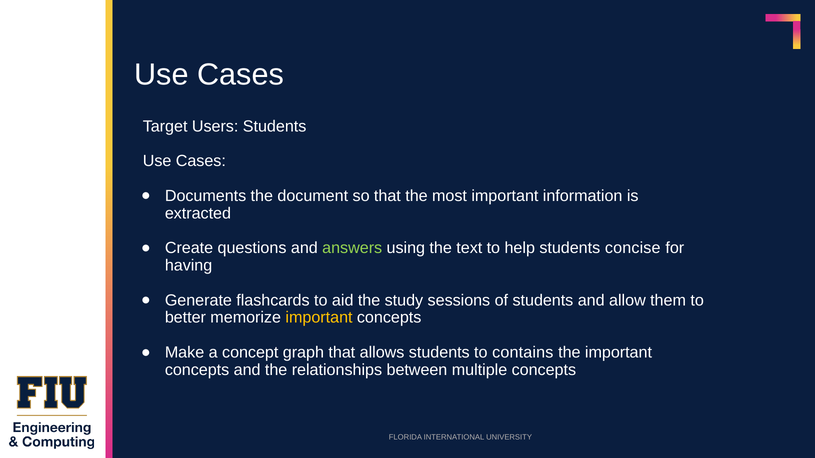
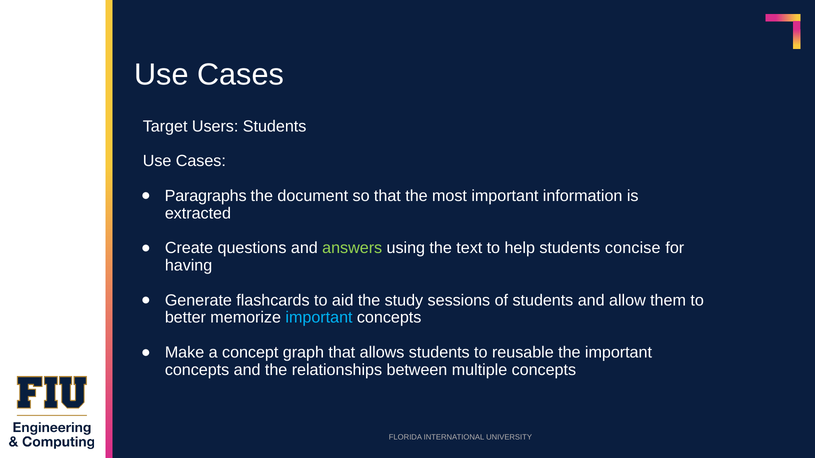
Documents: Documents -> Paragraphs
important at (319, 318) colour: yellow -> light blue
contains: contains -> reusable
